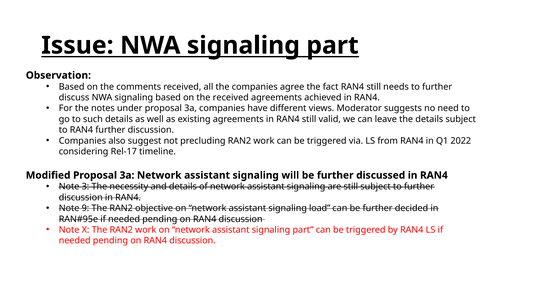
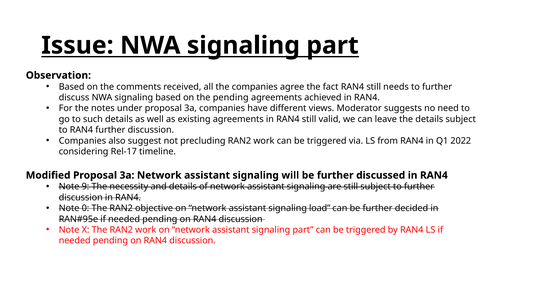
the received: received -> pending
3: 3 -> 9
9: 9 -> 0
